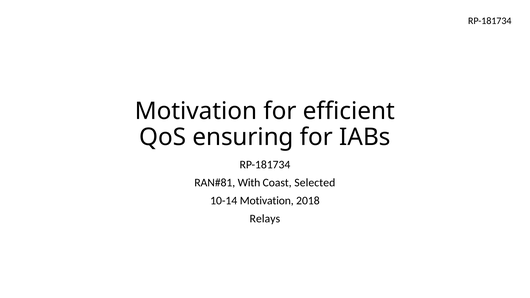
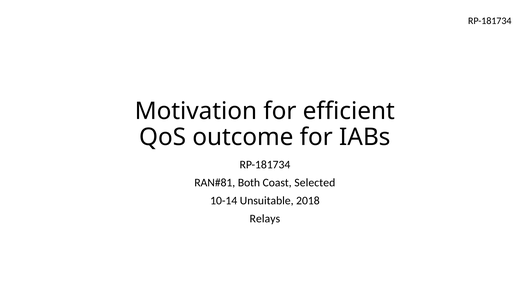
ensuring: ensuring -> outcome
With: With -> Both
10-14 Motivation: Motivation -> Unsuitable
